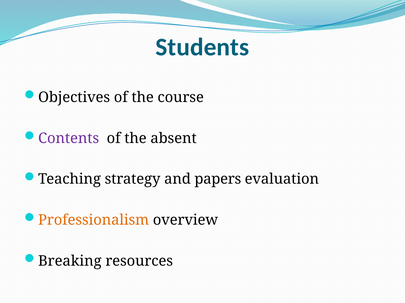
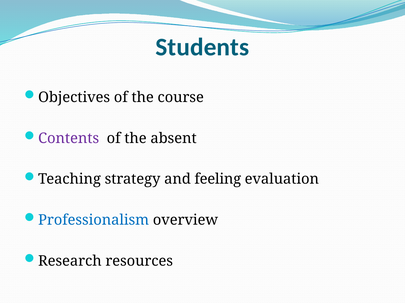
papers: papers -> feeling
Professionalism colour: orange -> blue
Breaking: Breaking -> Research
